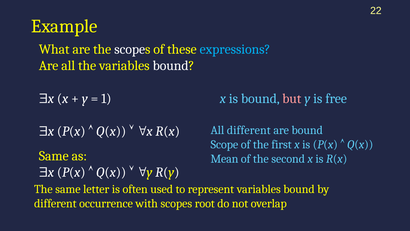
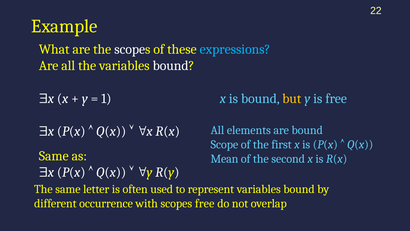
but colour: pink -> yellow
All different: different -> elements
scopes root: root -> free
